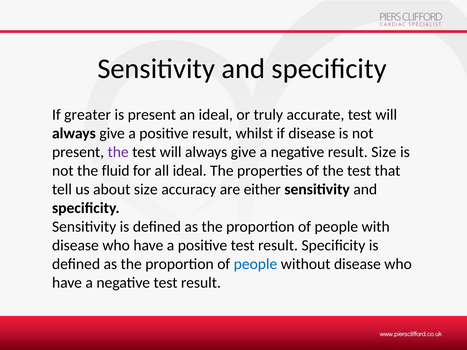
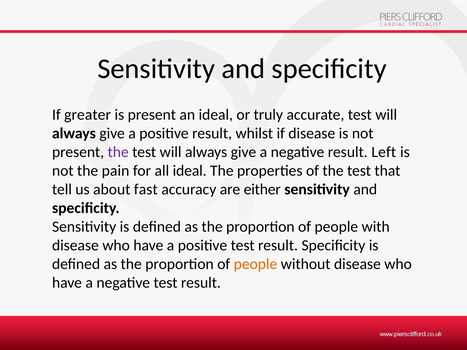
result Size: Size -> Left
fluid: fluid -> pain
about size: size -> fast
people at (255, 264) colour: blue -> orange
